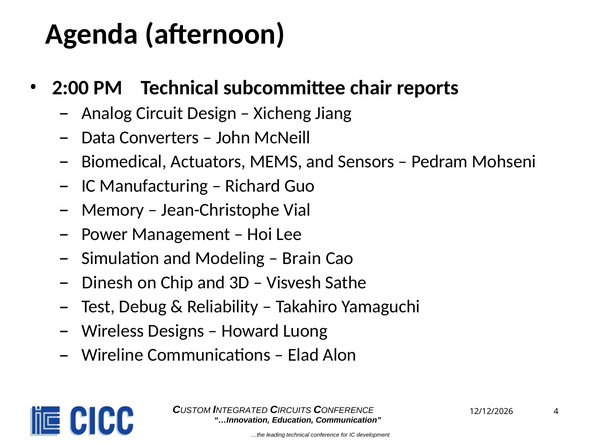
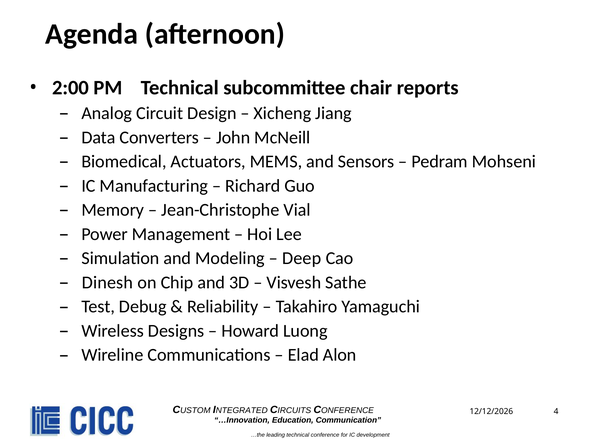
Brain: Brain -> Deep
